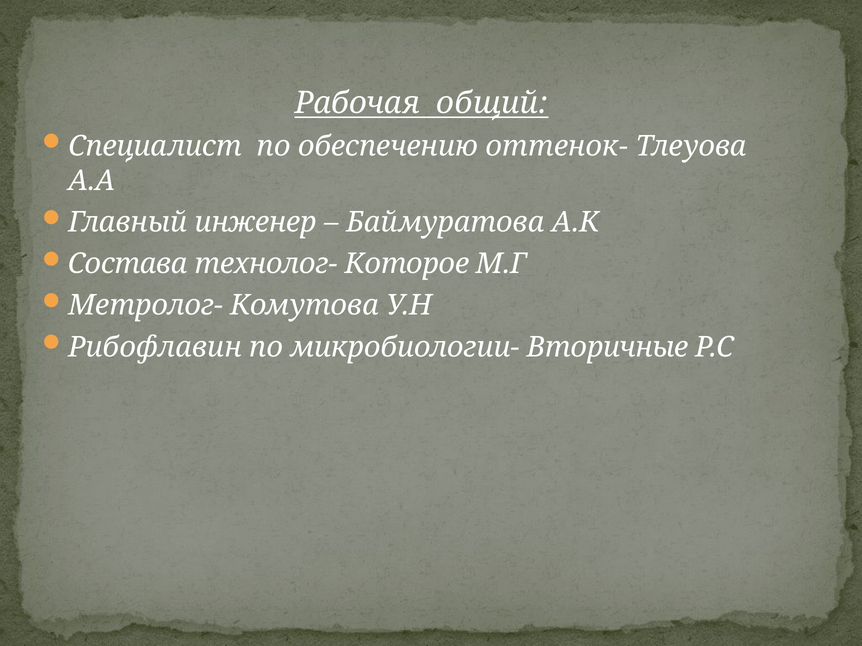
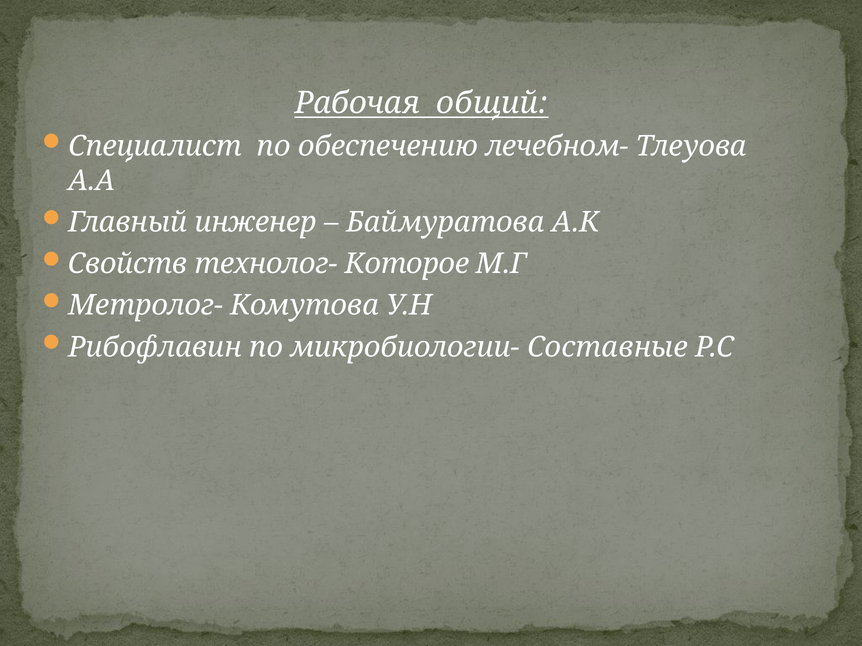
оттенок-: оттенок- -> лечебном-
Состава: Состава -> Свойств
Вторичные: Вторичные -> Составные
